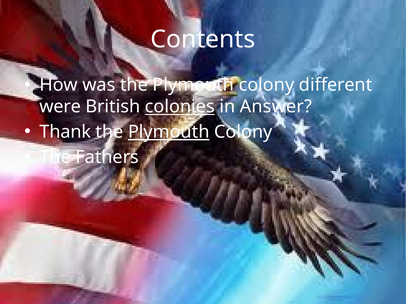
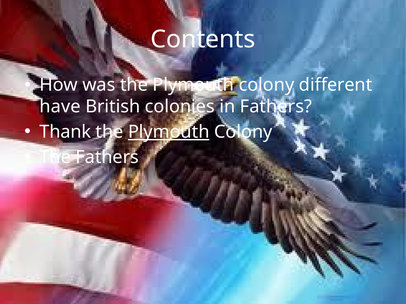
were: were -> have
colonies underline: present -> none
in Answer: Answer -> Fathers
